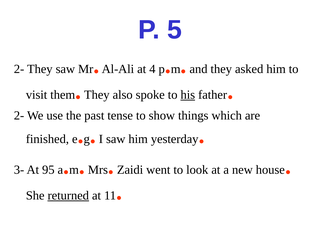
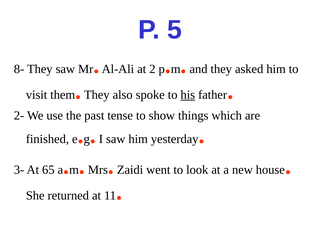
2- at (19, 69): 2- -> 8-
4: 4 -> 2
95: 95 -> 65
returned underline: present -> none
